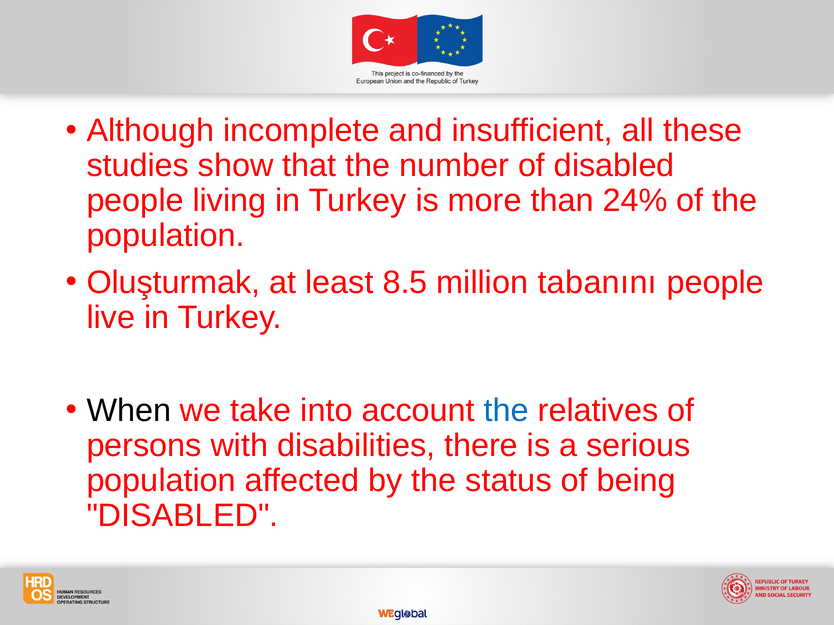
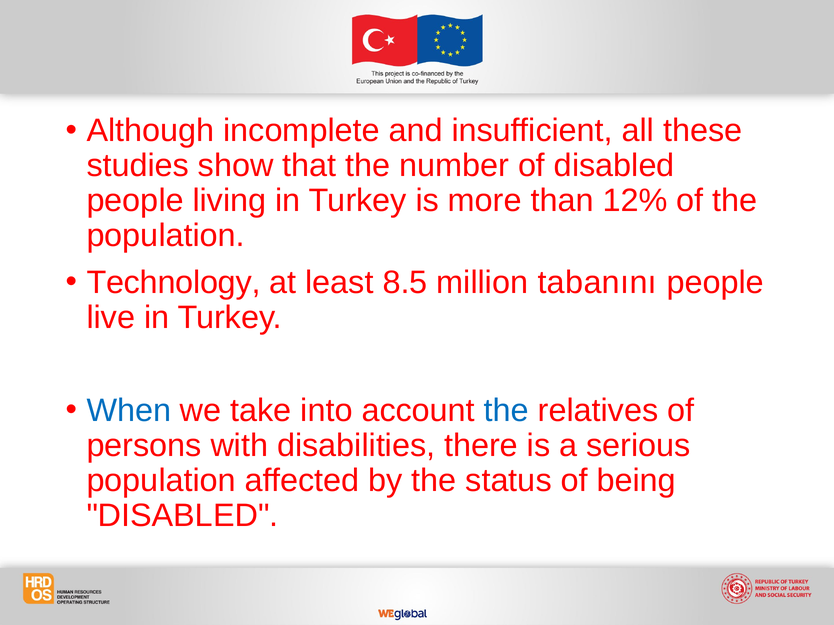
24%: 24% -> 12%
Oluşturmak: Oluşturmak -> Technology
When colour: black -> blue
